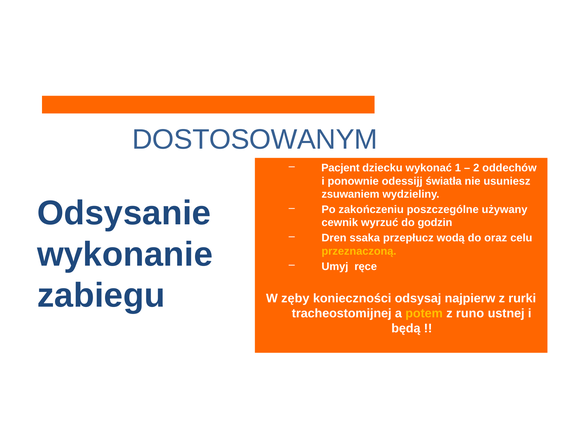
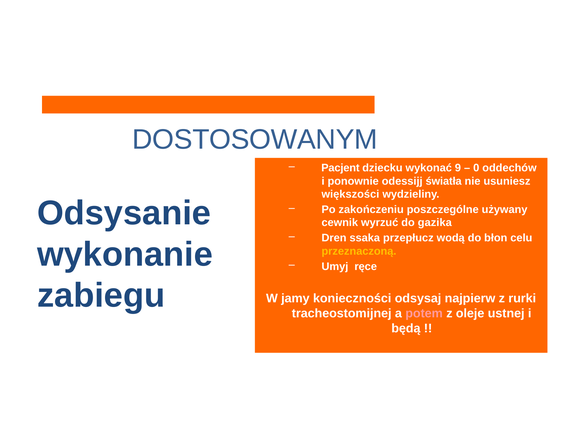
1: 1 -> 9
2: 2 -> 0
zsuwaniem: zsuwaniem -> większości
godzin: godzin -> gazika
oraz: oraz -> błon
zęby: zęby -> jamy
potem colour: yellow -> pink
runo: runo -> oleje
